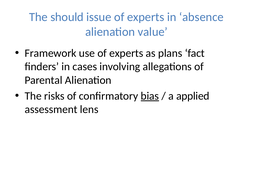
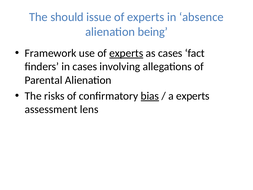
value: value -> being
experts at (126, 53) underline: none -> present
as plans: plans -> cases
a applied: applied -> experts
